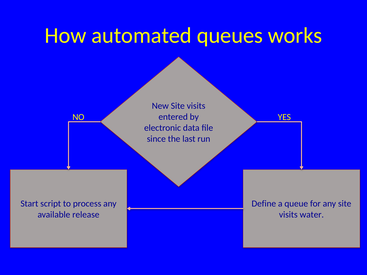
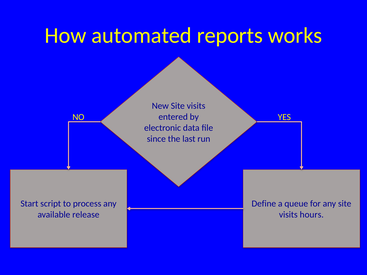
queues: queues -> reports
water: water -> hours
